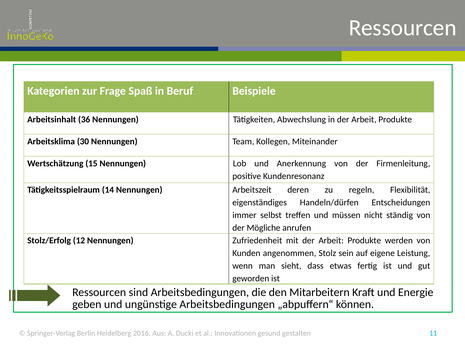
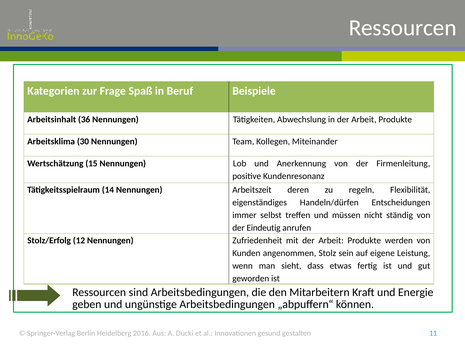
Mögliche: Mögliche -> Eindeutig
